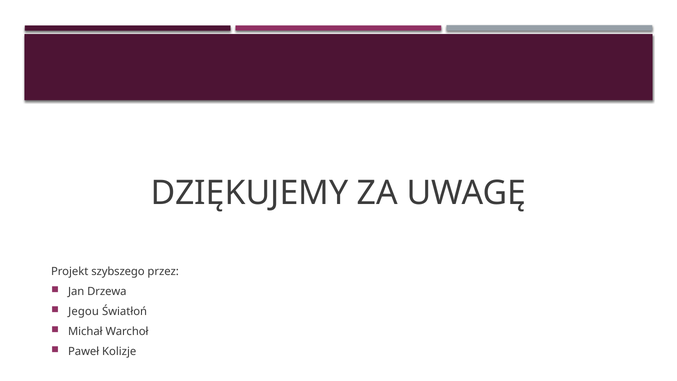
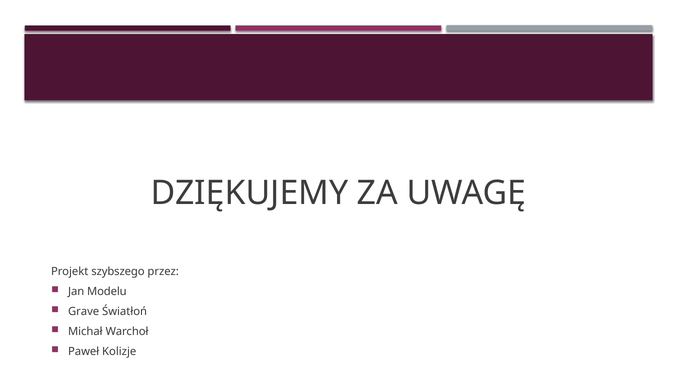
Drzewa: Drzewa -> Modelu
Jegou: Jegou -> Grave
